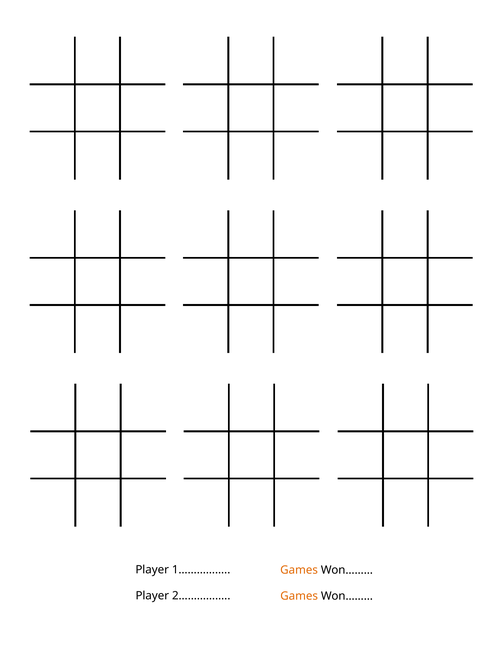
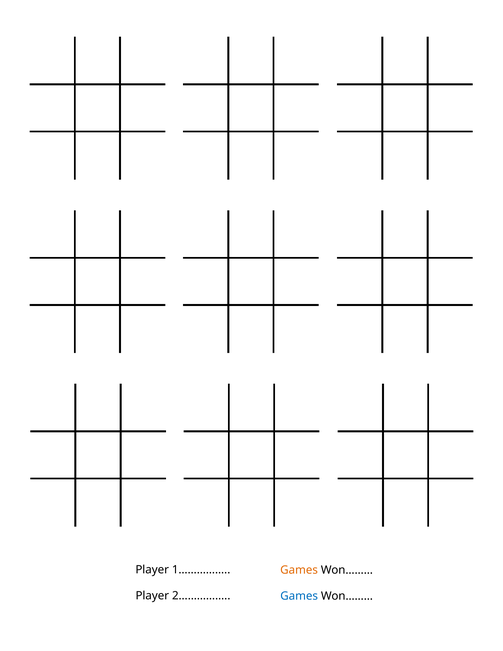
Games at (299, 596) colour: orange -> blue
